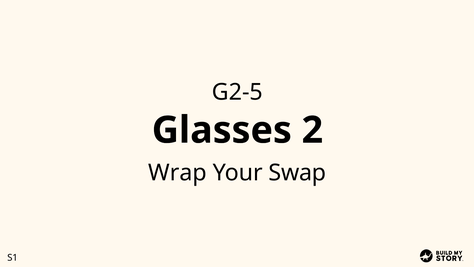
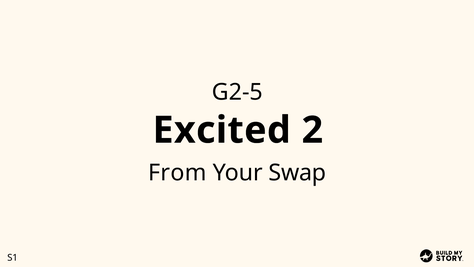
Glasses: Glasses -> Excited
Wrap: Wrap -> From
